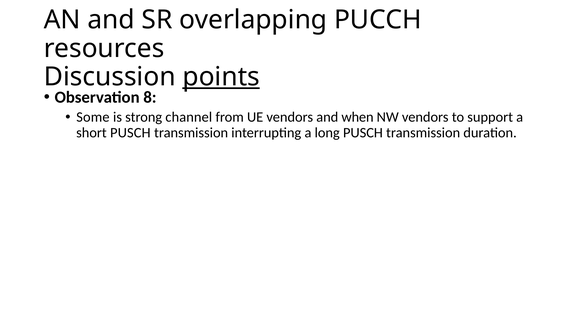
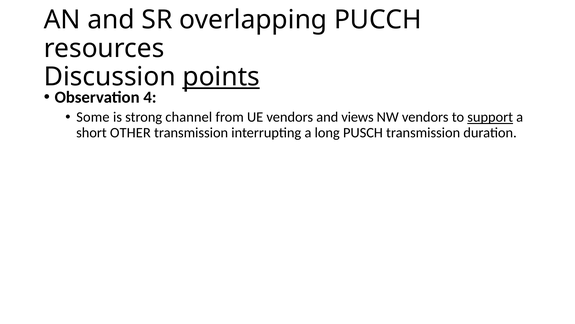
8: 8 -> 4
when: when -> views
support underline: none -> present
short PUSCH: PUSCH -> OTHER
